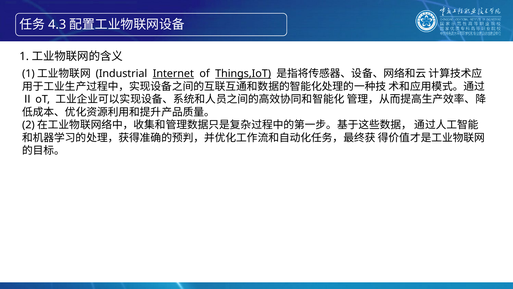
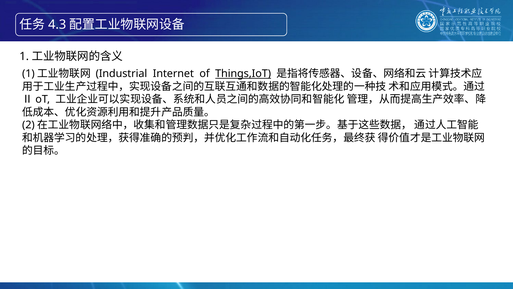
Internet underline: present -> none
